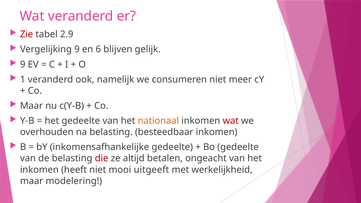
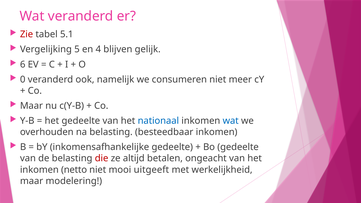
2.9: 2.9 -> 5.1
Vergelijking 9: 9 -> 5
6: 6 -> 4
9 at (23, 64): 9 -> 6
1: 1 -> 0
nationaal colour: orange -> blue
wat at (231, 121) colour: red -> blue
heeft: heeft -> netto
